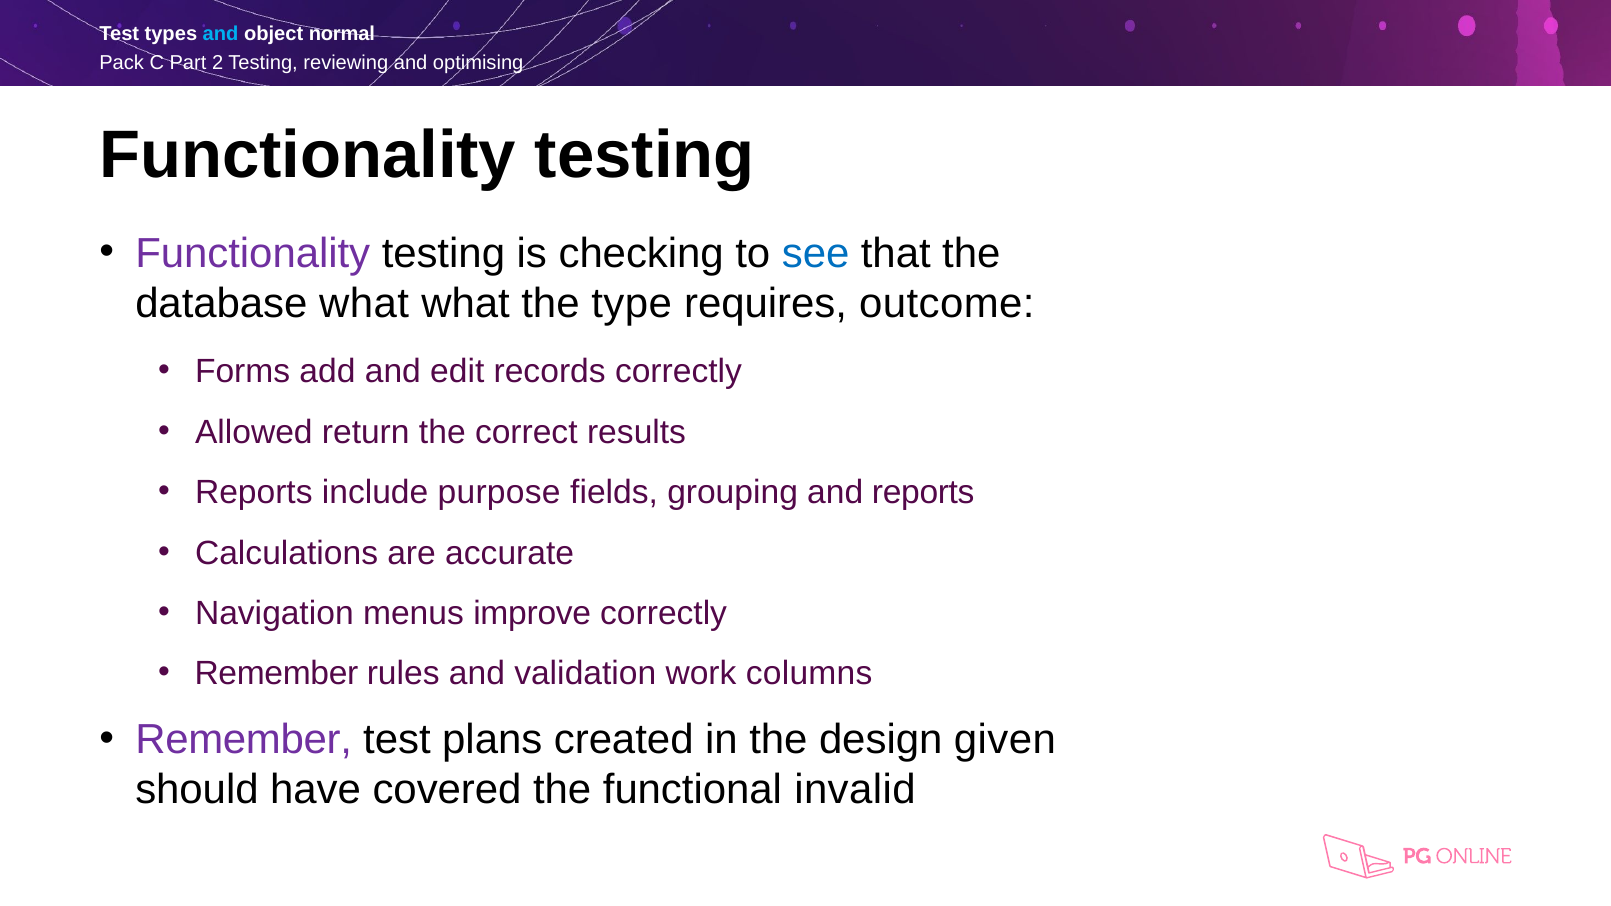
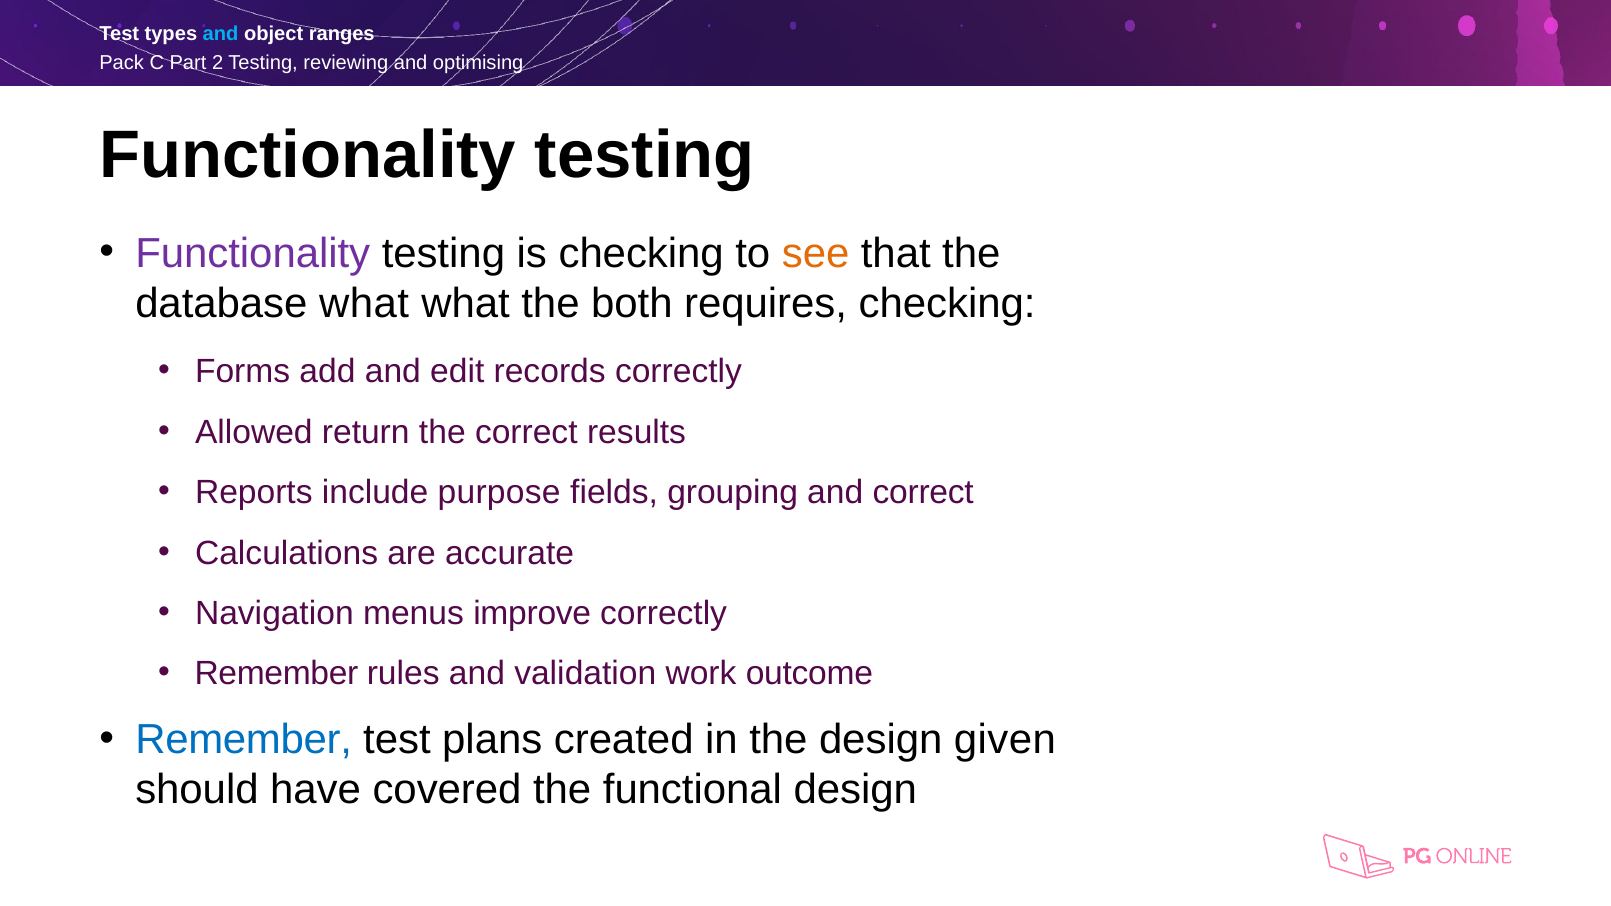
normal: normal -> ranges
see colour: blue -> orange
type: type -> both
requires outcome: outcome -> checking
and reports: reports -> correct
columns: columns -> outcome
Remember at (244, 740) colour: purple -> blue
functional invalid: invalid -> design
